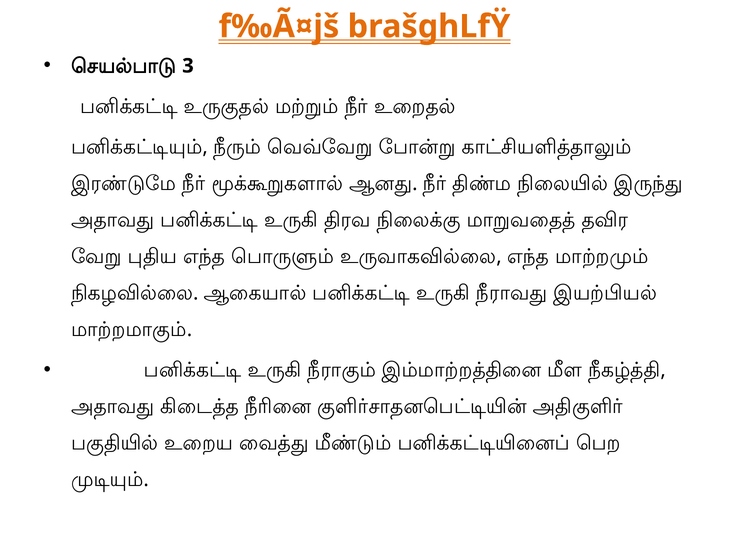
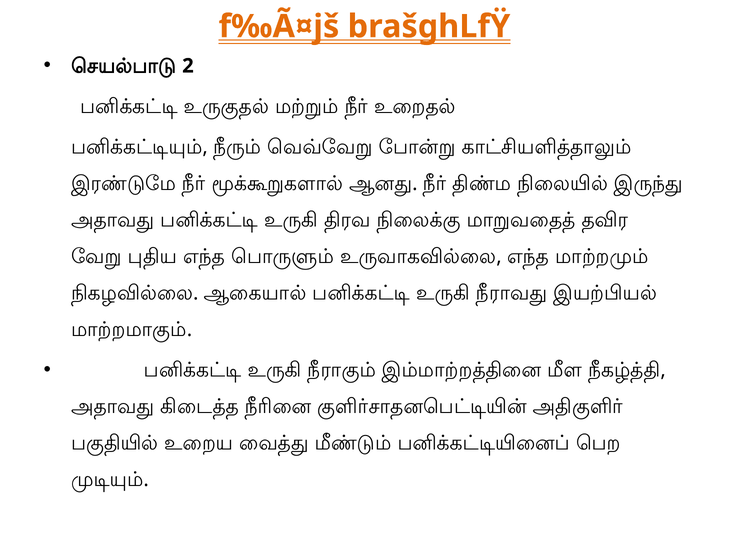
3: 3 -> 2
